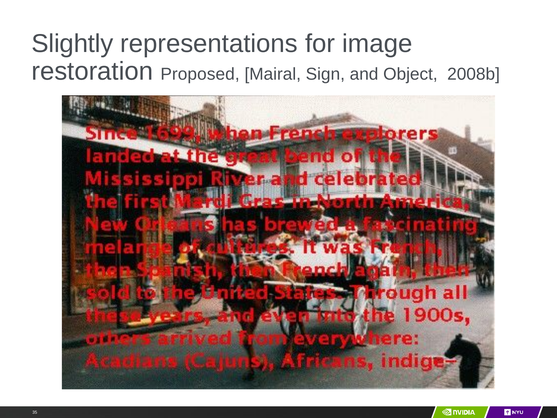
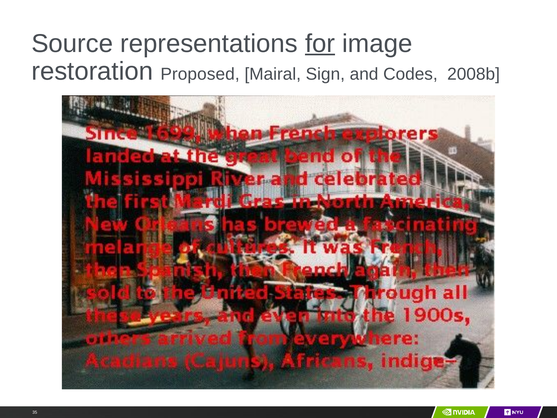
Slightly: Slightly -> Source
for underline: none -> present
Object: Object -> Codes
